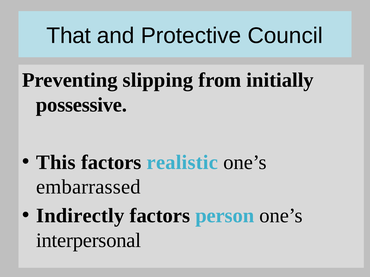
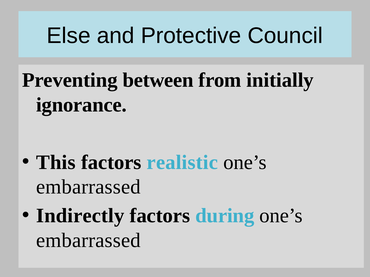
That: That -> Else
slipping: slipping -> between
possessive: possessive -> ignorance
person: person -> during
interpersonal at (89, 241): interpersonal -> embarrassed
